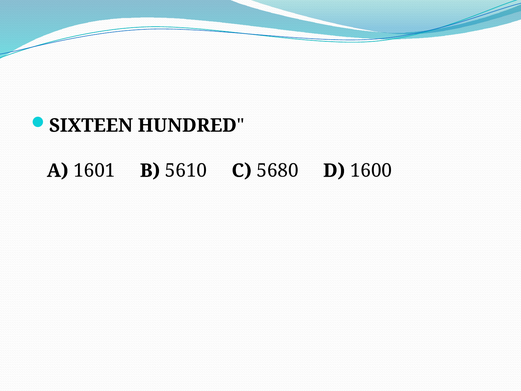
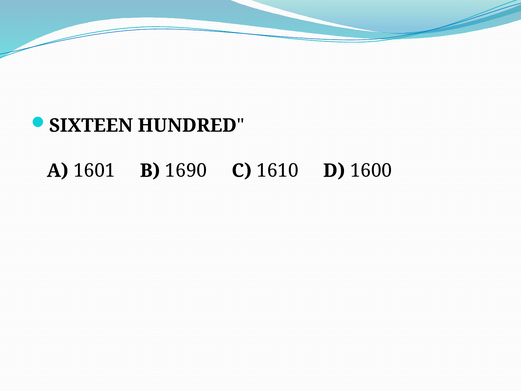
5610: 5610 -> 1690
5680: 5680 -> 1610
